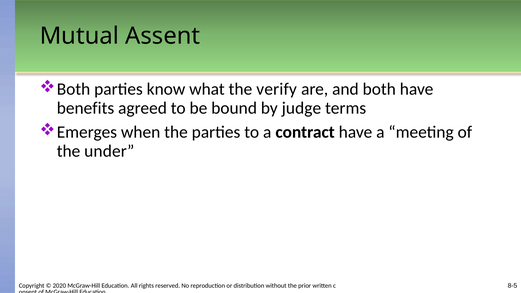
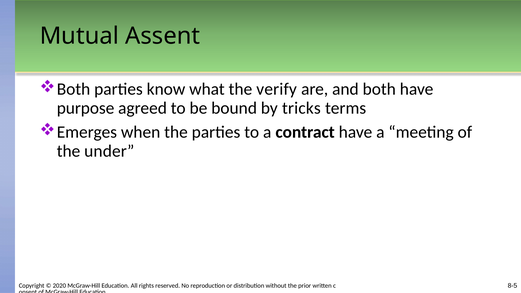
benefits: benefits -> purpose
judge: judge -> tricks
